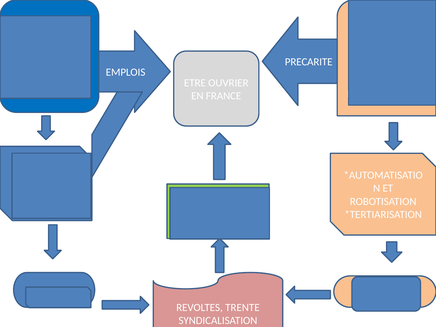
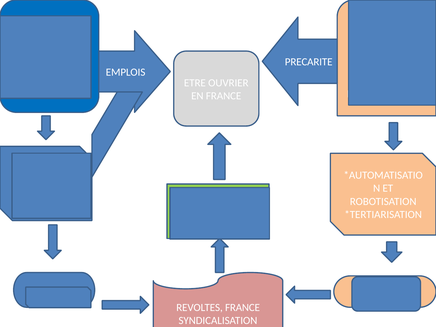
REVOLTES TRENTE: TRENTE -> FRANCE
